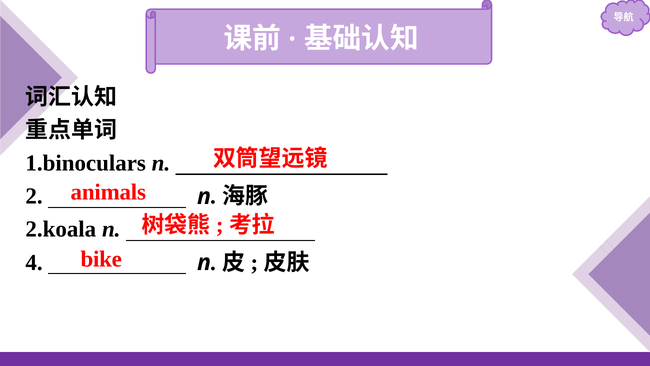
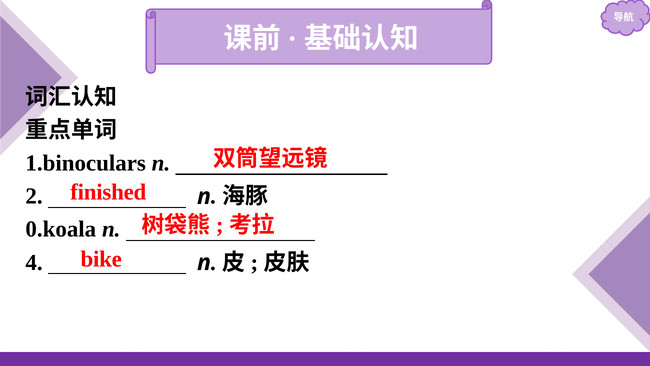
animals: animals -> finished
2.koala: 2.koala -> 0.koala
